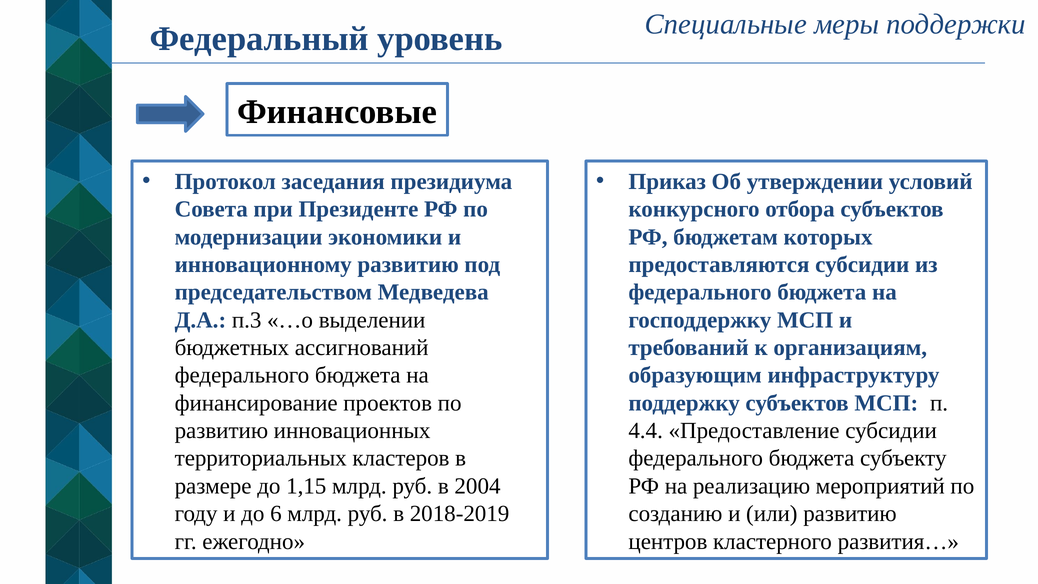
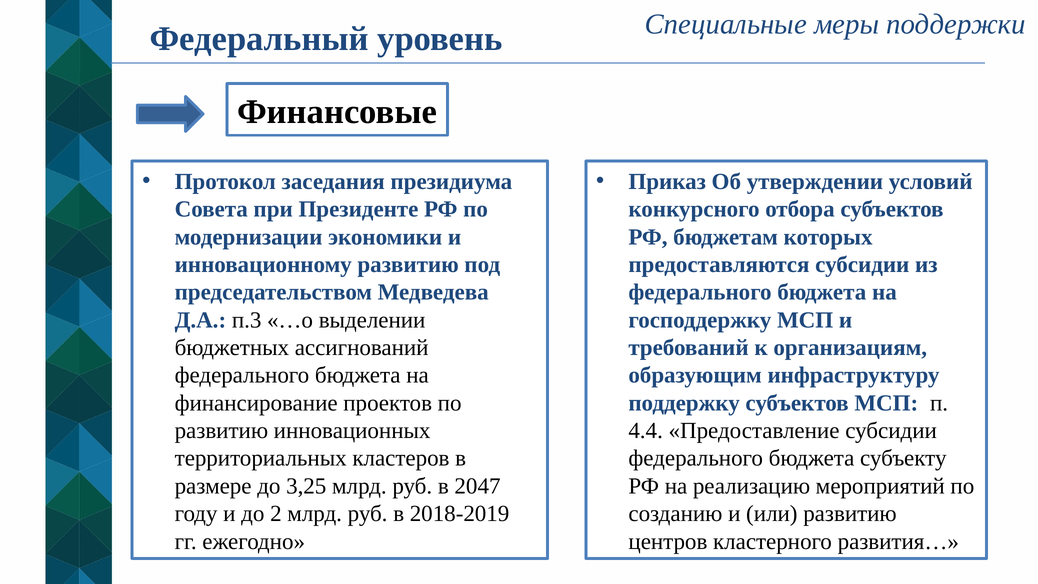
1,15: 1,15 -> 3,25
2004: 2004 -> 2047
6: 6 -> 2
